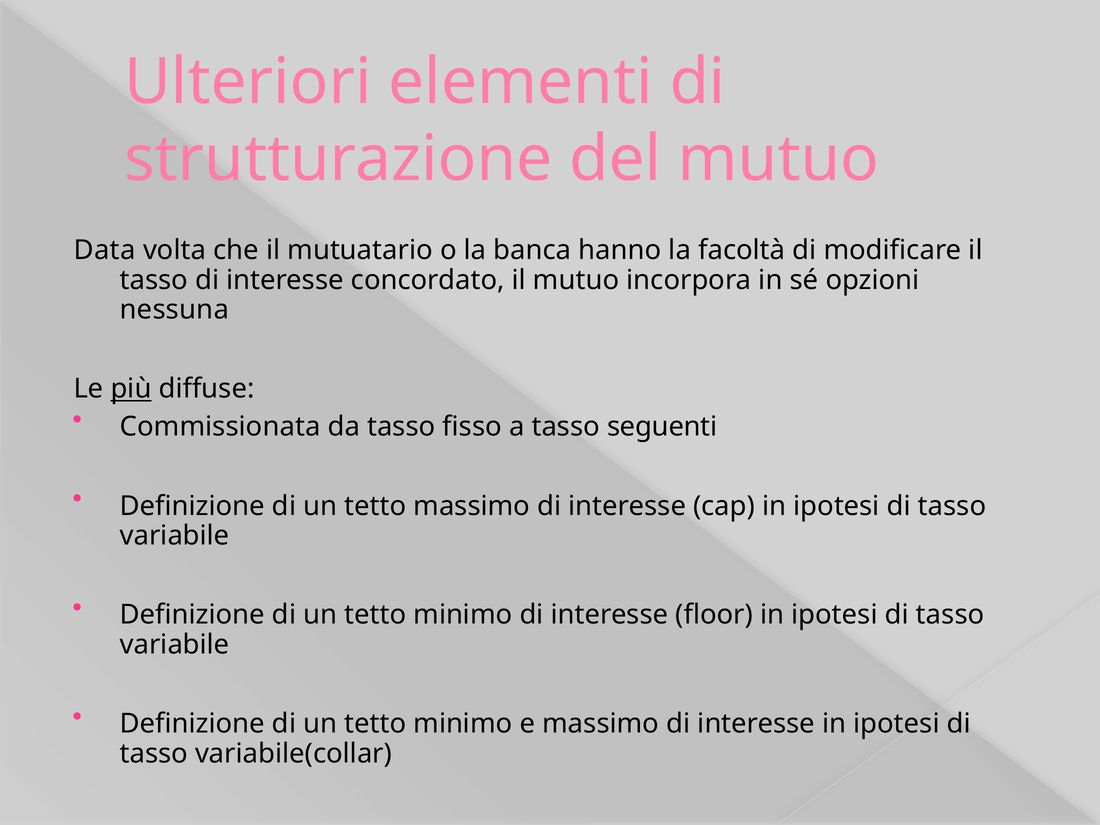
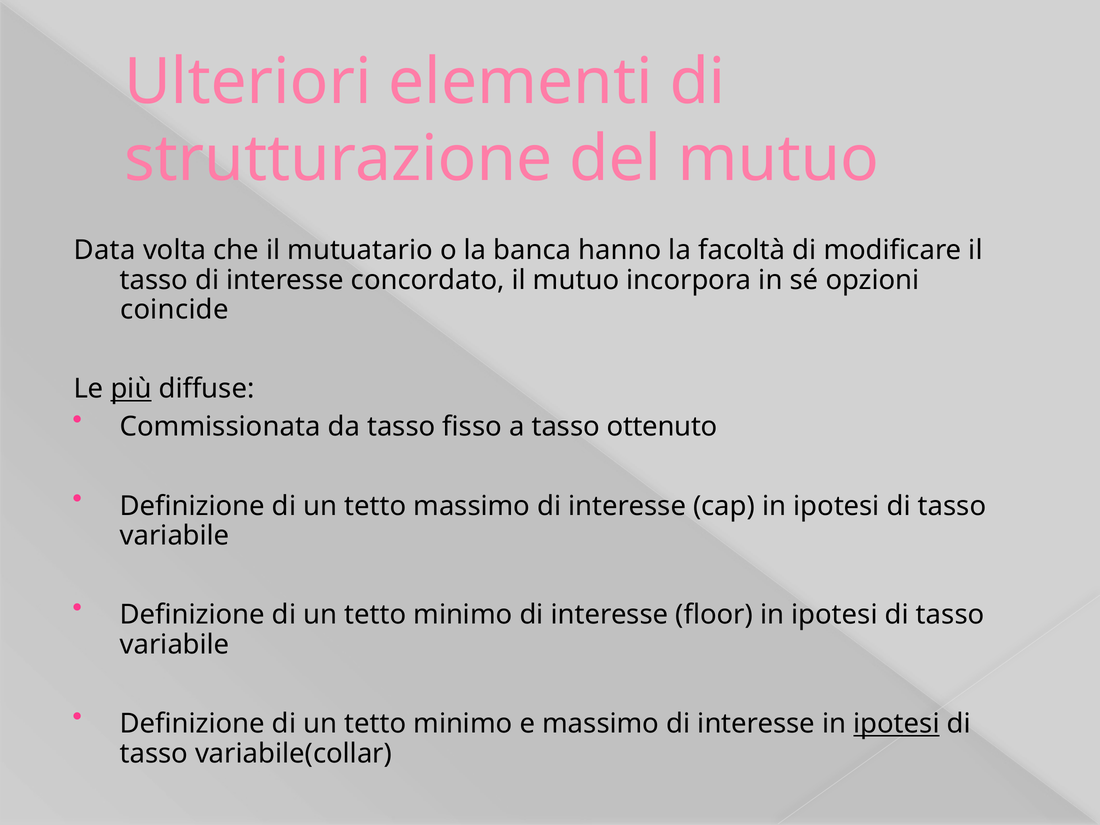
nessuna: nessuna -> coincide
seguenti: seguenti -> ottenuto
ipotesi at (896, 724) underline: none -> present
